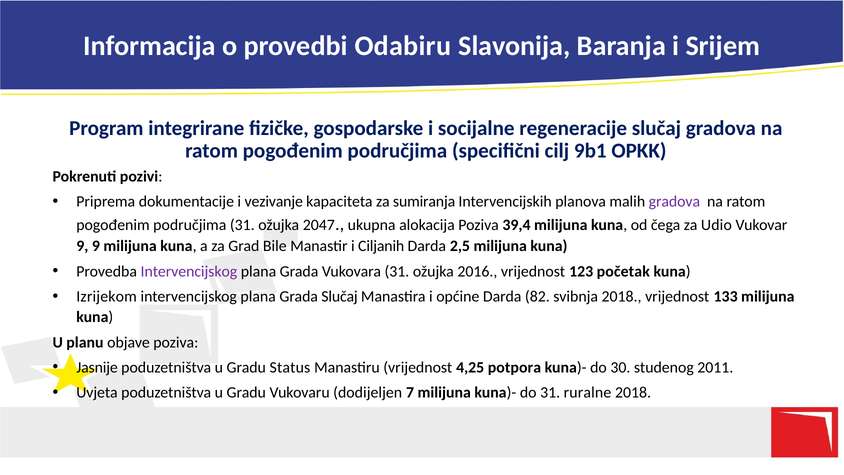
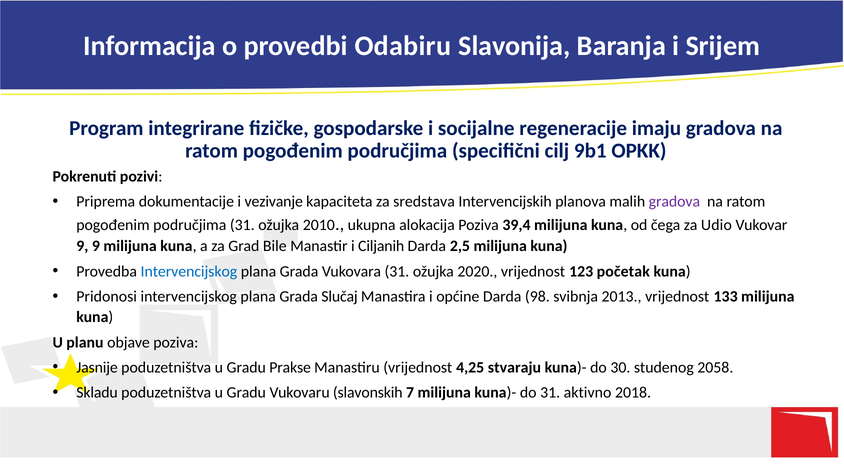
regeneracije slučaj: slučaj -> imaju
sumiranja: sumiranja -> sredstava
2047: 2047 -> 2010
Intervencijskog at (189, 271) colour: purple -> blue
2016: 2016 -> 2020
Izrijekom: Izrijekom -> Pridonosi
82: 82 -> 98
svibnja 2018: 2018 -> 2013
Status: Status -> Prakse
potpora: potpora -> stvaraju
2011: 2011 -> 2058
Uvjeta: Uvjeta -> Skladu
dodijeljen: dodijeljen -> slavonskih
ruralne: ruralne -> aktivno
